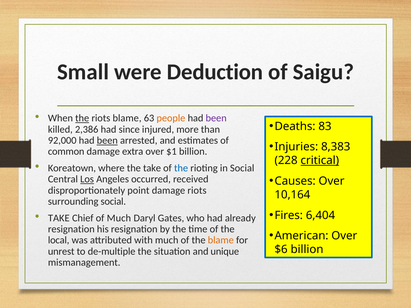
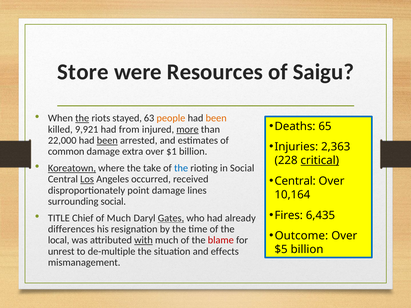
Small: Small -> Store
Deduction: Deduction -> Resources
riots blame: blame -> stayed
been at (216, 118) colour: purple -> orange
83: 83 -> 65
2,386: 2,386 -> 9,921
since: since -> from
more underline: none -> present
92,000: 92,000 -> 22,000
8,383: 8,383 -> 2,363
Koreatown underline: none -> present
Causes at (295, 181): Causes -> Central
damage riots: riots -> lines
6,404: 6,404 -> 6,435
TAKE at (59, 218): TAKE -> TITLE
Gates underline: none -> present
resignation at (71, 229): resignation -> differences
American: American -> Outcome
with underline: none -> present
blame at (221, 240) colour: orange -> red
$6: $6 -> $5
unique: unique -> effects
